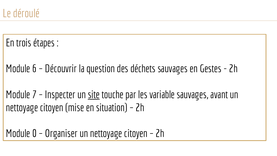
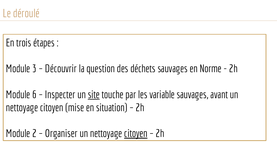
6: 6 -> 3
Gestes: Gestes -> Norme
7: 7 -> 6
0: 0 -> 2
citoyen at (136, 133) underline: none -> present
